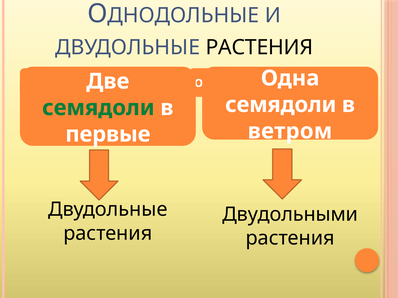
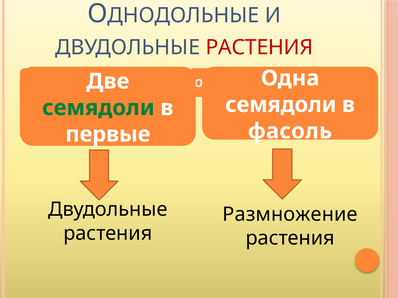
РАСТЕНИЯ at (259, 47) colour: black -> red
ветром: ветром -> фасоль
Двудольными: Двудольными -> Размножение
